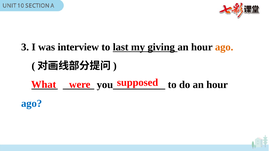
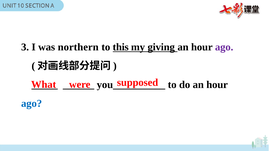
interview: interview -> northern
last: last -> this
ago at (224, 47) colour: orange -> purple
